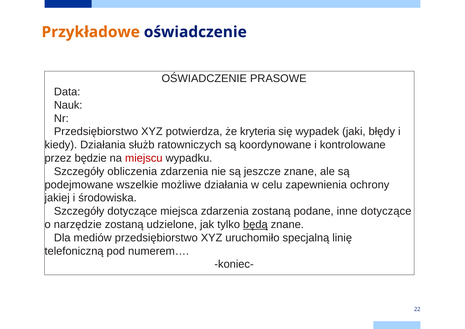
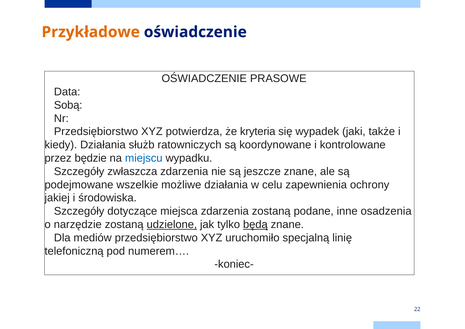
Nauk: Nauk -> Sobą
błędy: błędy -> także
miejscu colour: red -> blue
obliczenia: obliczenia -> zwłaszcza
inne dotyczące: dotyczące -> osadzenia
udzielone underline: none -> present
